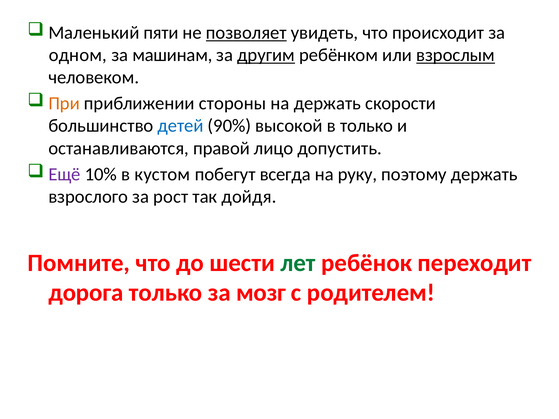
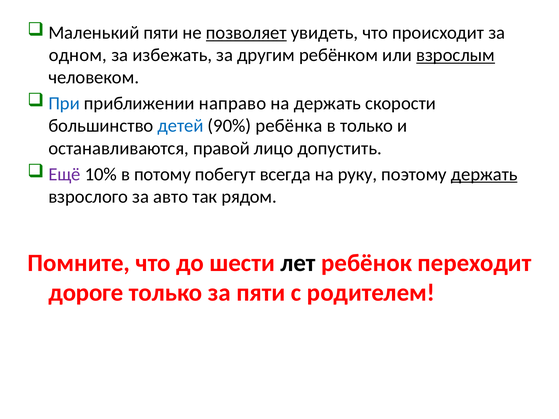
машинам: машинам -> избежать
другим underline: present -> none
При colour: orange -> blue
стороны: стороны -> направо
высокой: высокой -> ребёнка
кустом: кустом -> потому
держать at (484, 174) underline: none -> present
рост: рост -> авто
дойдя: дойдя -> рядом
лет colour: green -> black
дорога: дорога -> дороге
за мозг: мозг -> пяти
